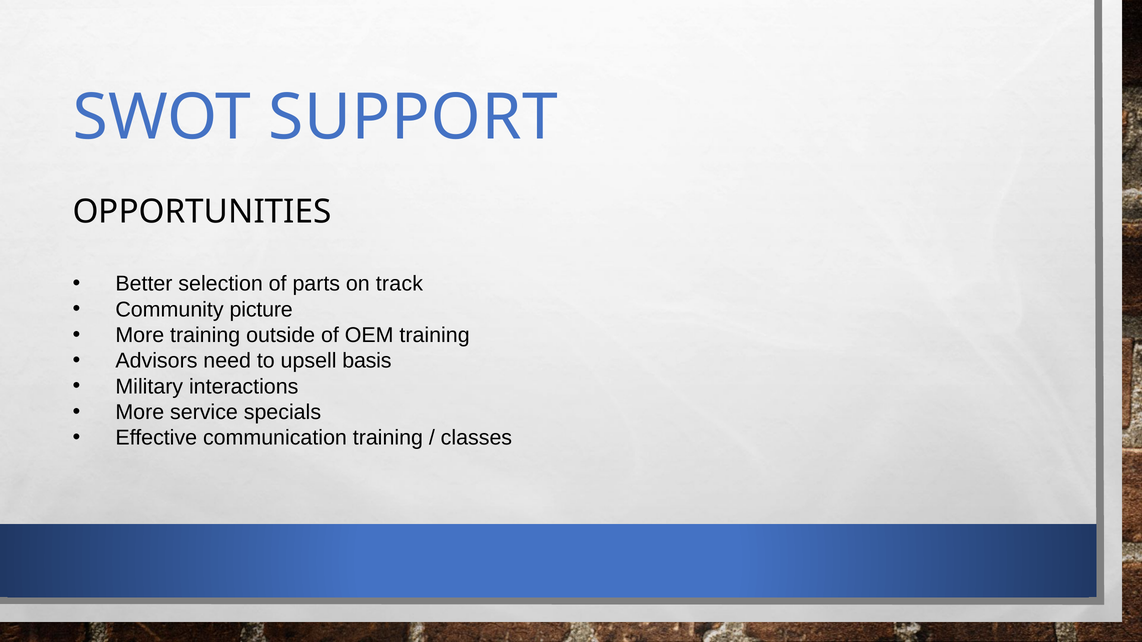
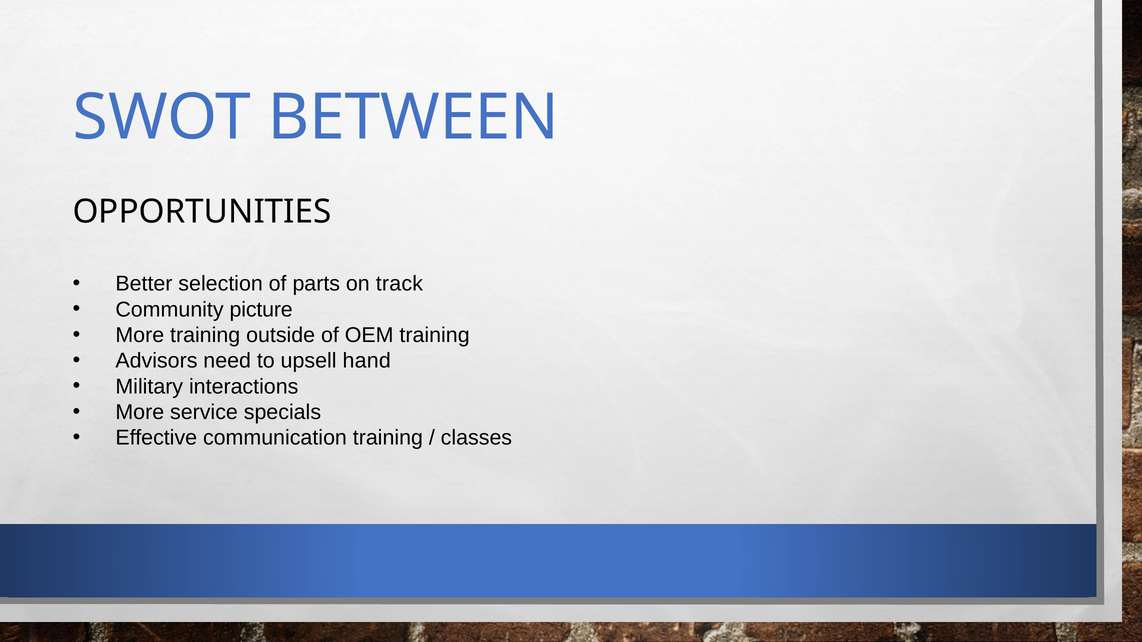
SUPPORT: SUPPORT -> BETWEEN
basis: basis -> hand
